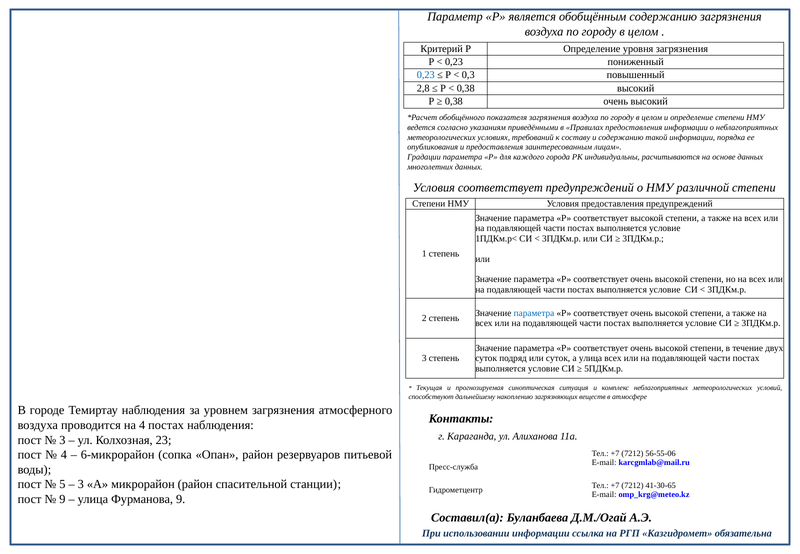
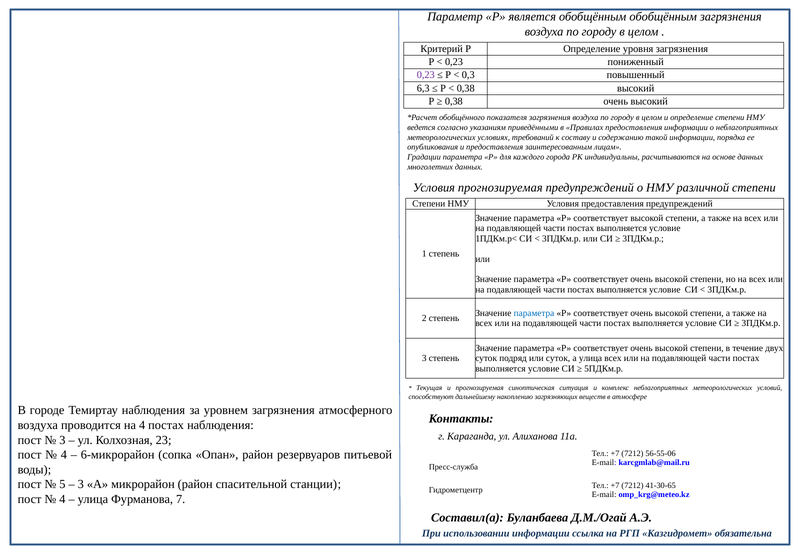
обобщённым содержанию: содержанию -> обобщённым
0,23 at (426, 75) colour: blue -> purple
2,8: 2,8 -> 6,3
Условия соответствует: соответствует -> прогнозируемая
9 at (62, 499): 9 -> 4
Фурманова 9: 9 -> 7
